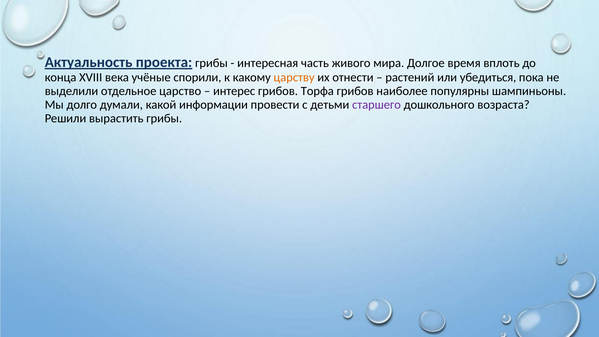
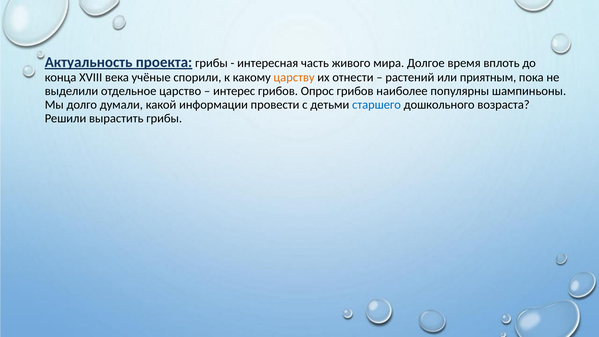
убедиться: убедиться -> приятным
Торфа: Торфа -> Опрос
старшего colour: purple -> blue
